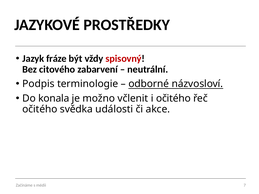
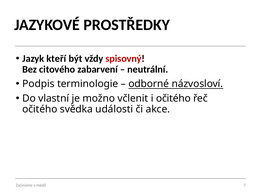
fráze: fráze -> kteří
konala: konala -> vlastní
